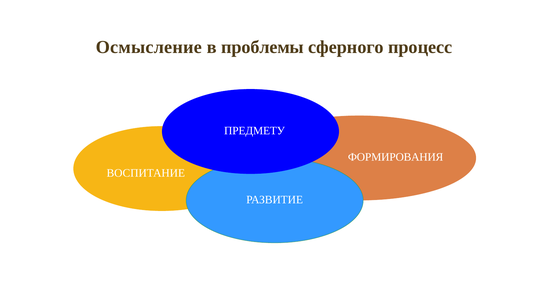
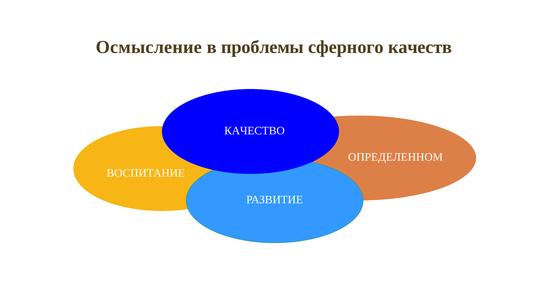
процесс: процесс -> качеств
ПРЕДМЕТУ: ПРЕДМЕТУ -> КАЧЕСТВО
ФОРМИРОВАНИЯ: ФОРМИРОВАНИЯ -> ОПРЕДЕЛЕННОМ
